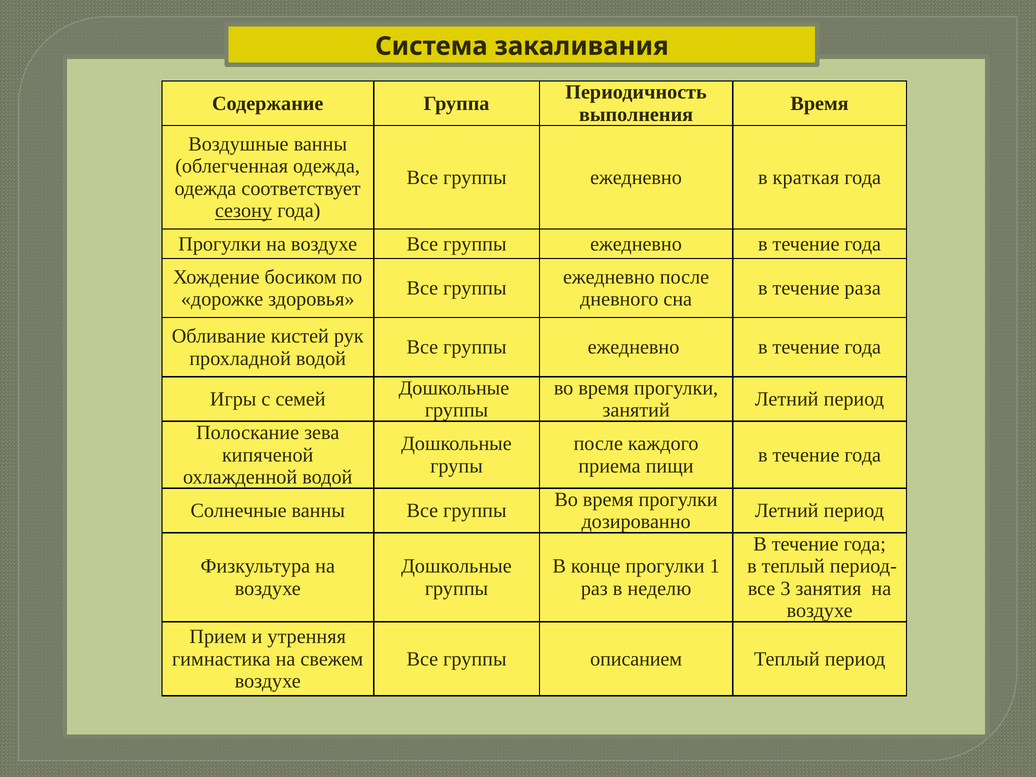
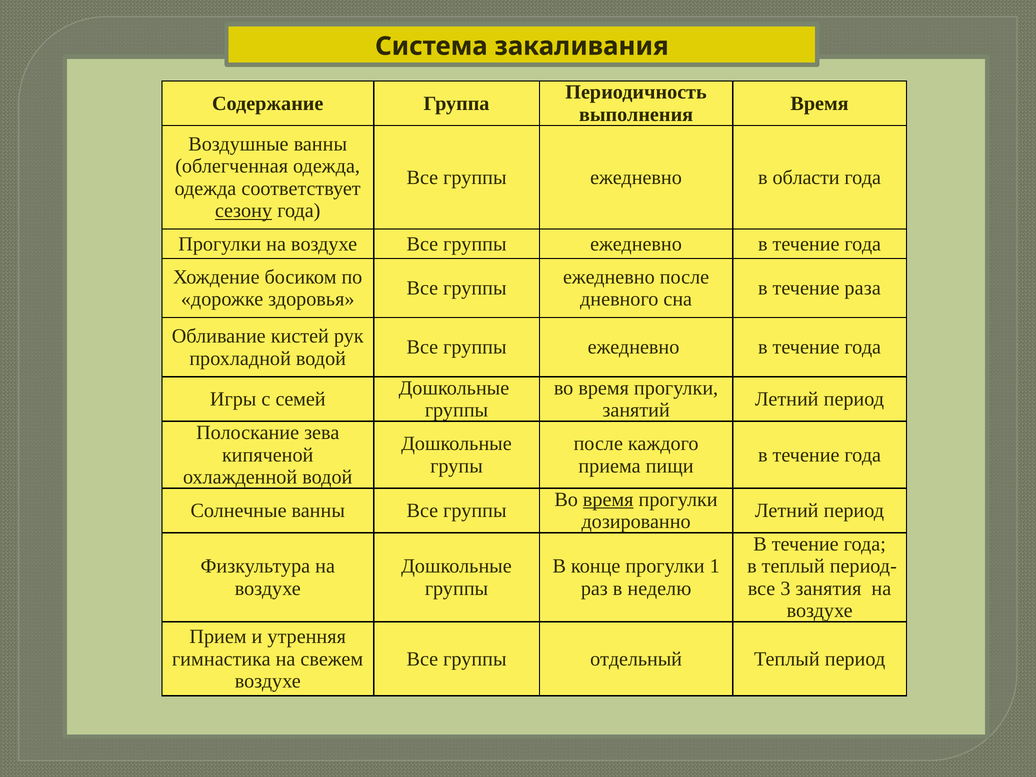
краткая: краткая -> области
время at (608, 499) underline: none -> present
описанием: описанием -> отдельный
